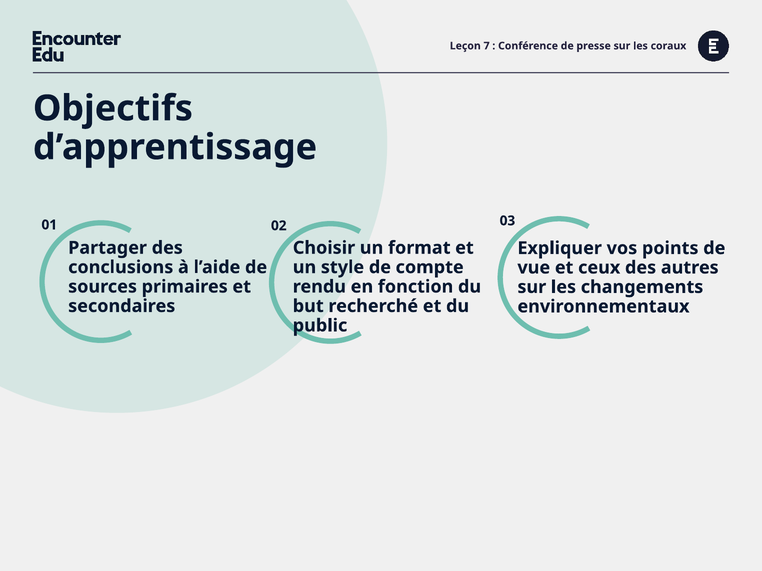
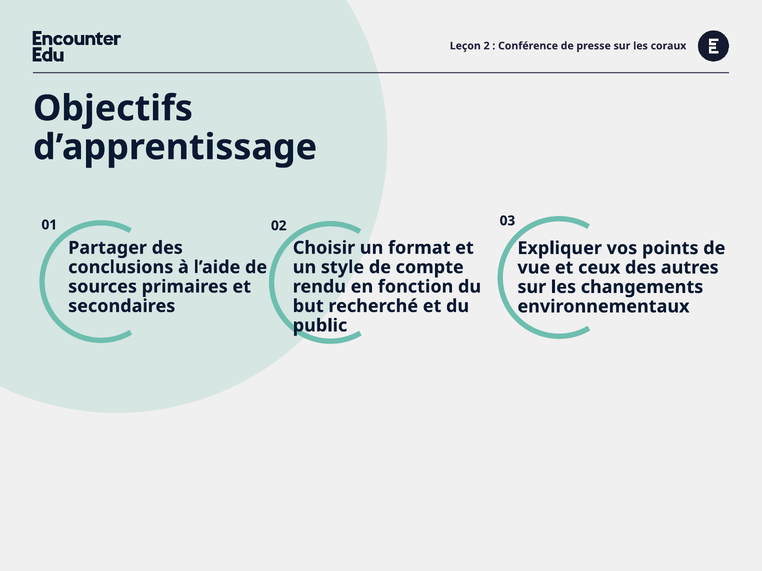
7: 7 -> 2
